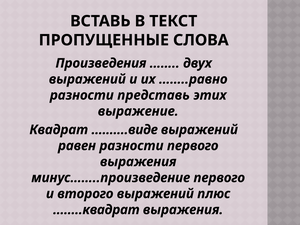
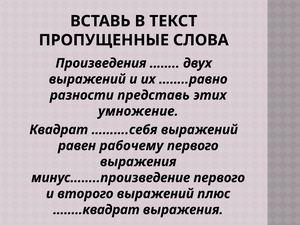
выражение: выражение -> умножение
……….виде: ……….виде -> ……….себя
равен разности: разности -> рабочему
